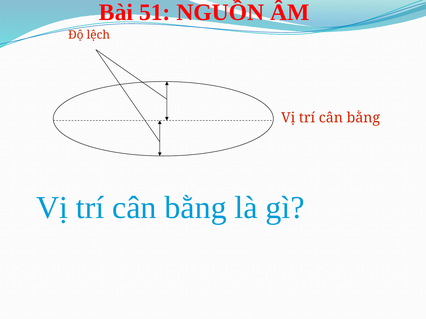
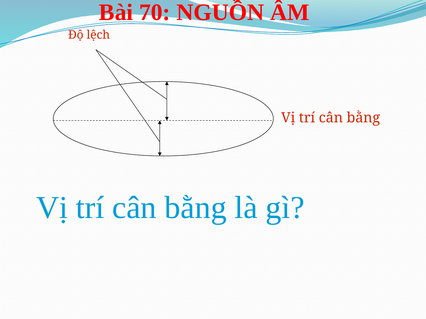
51: 51 -> 70
